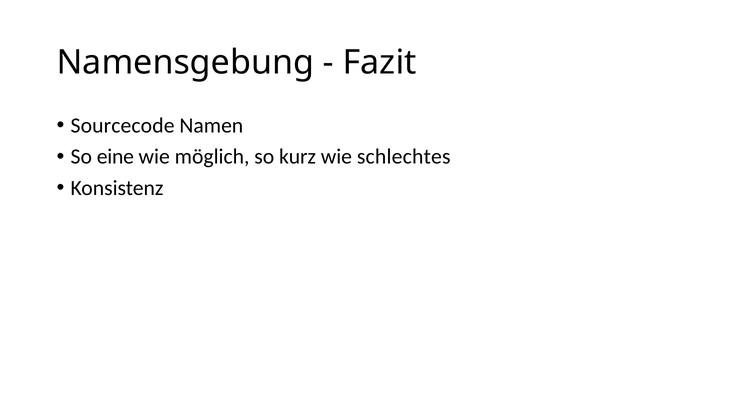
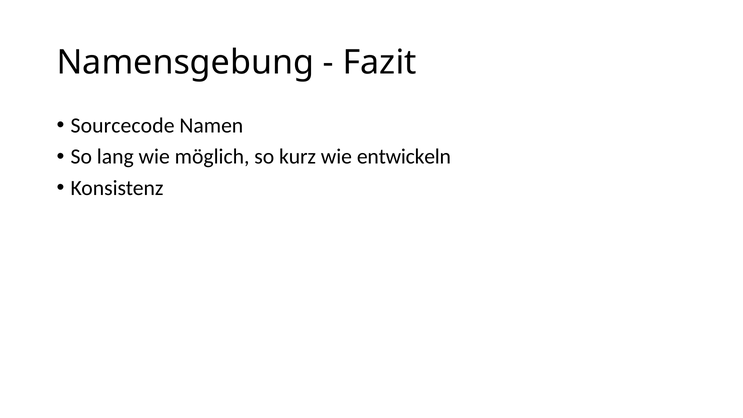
eine: eine -> lang
schlechtes: schlechtes -> entwickeln
